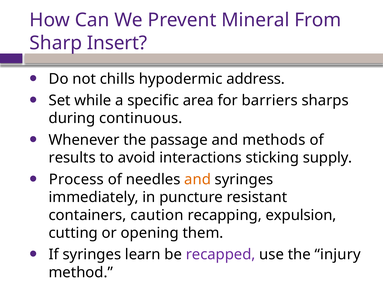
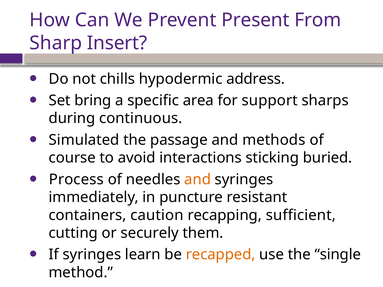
Mineral: Mineral -> Present
while: while -> bring
barriers: barriers -> support
Whenever: Whenever -> Simulated
results: results -> course
supply: supply -> buried
expulsion: expulsion -> sufficient
opening: opening -> securely
recapped colour: purple -> orange
injury: injury -> single
